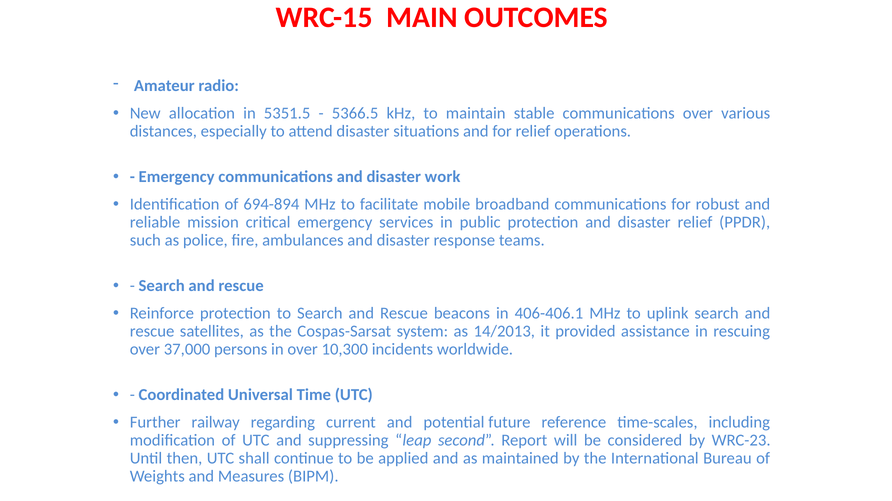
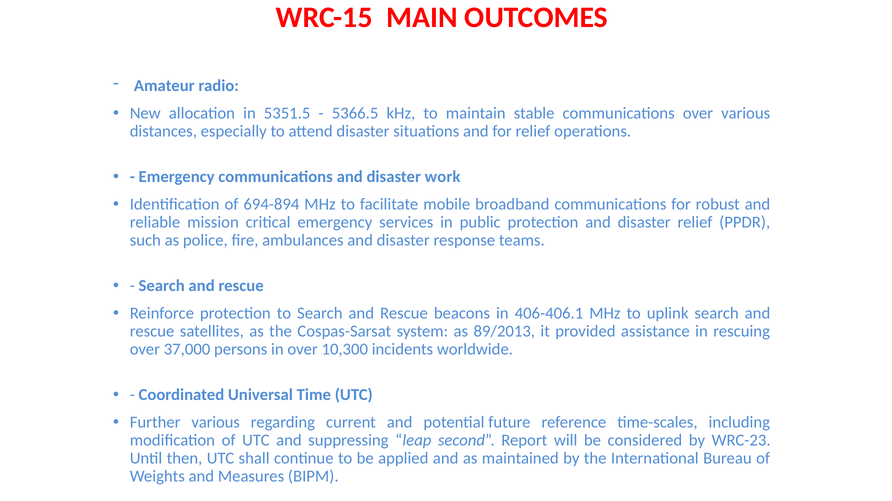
14/2013: 14/2013 -> 89/2013
Further railway: railway -> various
